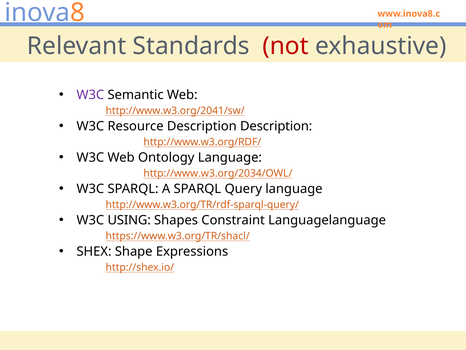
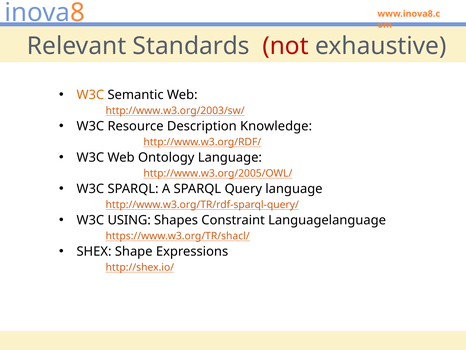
W3C at (90, 95) colour: purple -> orange
http://www.w3.org/2041/sw/: http://www.w3.org/2041/sw/ -> http://www.w3.org/2003/sw/
Description Description: Description -> Knowledge
http://www.w3.org/2034/OWL/: http://www.w3.org/2034/OWL/ -> http://www.w3.org/2005/OWL/
